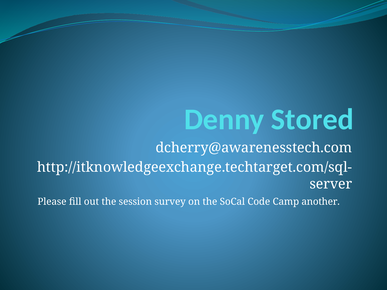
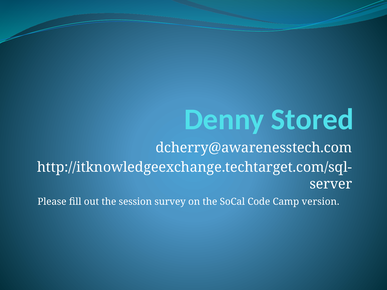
another: another -> version
